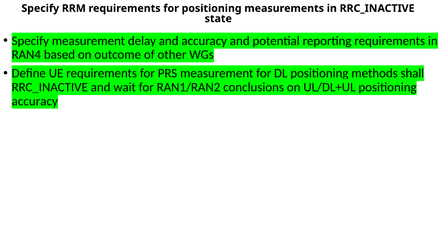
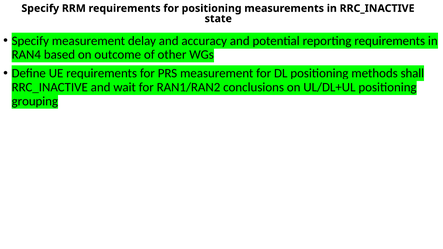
accuracy at (35, 101): accuracy -> grouping
